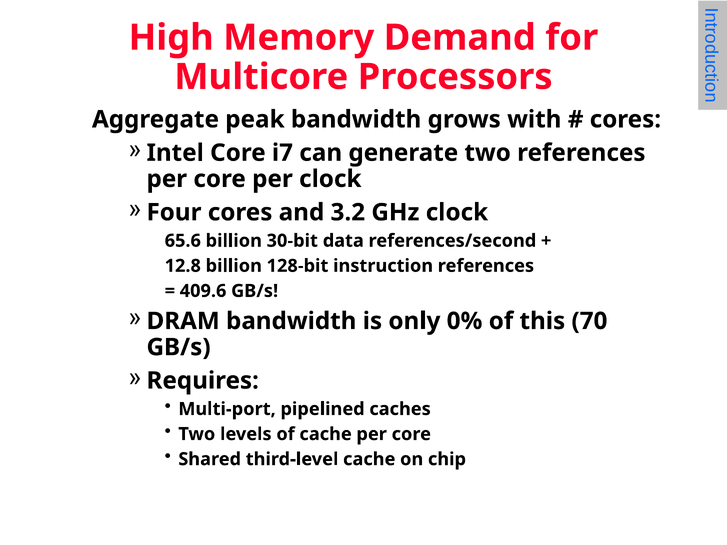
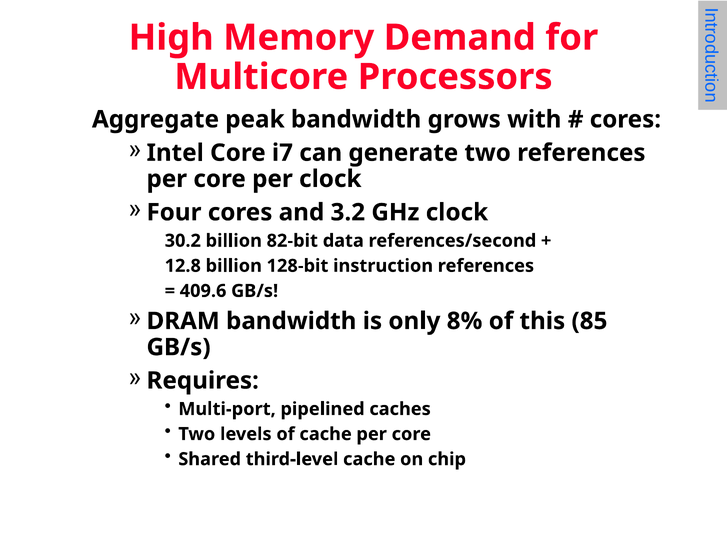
65.6: 65.6 -> 30.2
30-bit: 30-bit -> 82-bit
0%: 0% -> 8%
70: 70 -> 85
